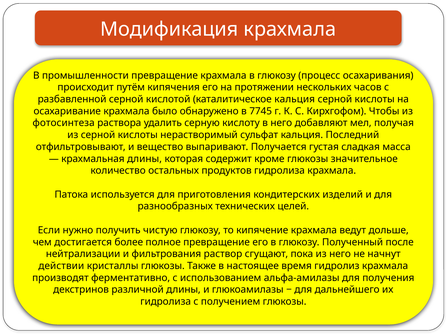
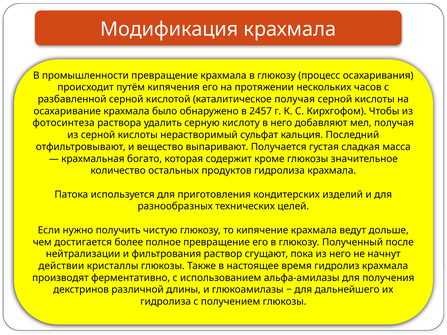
каталитическое кальция: кальция -> получая
7745: 7745 -> 2457
крахмальная длины: длины -> богато
